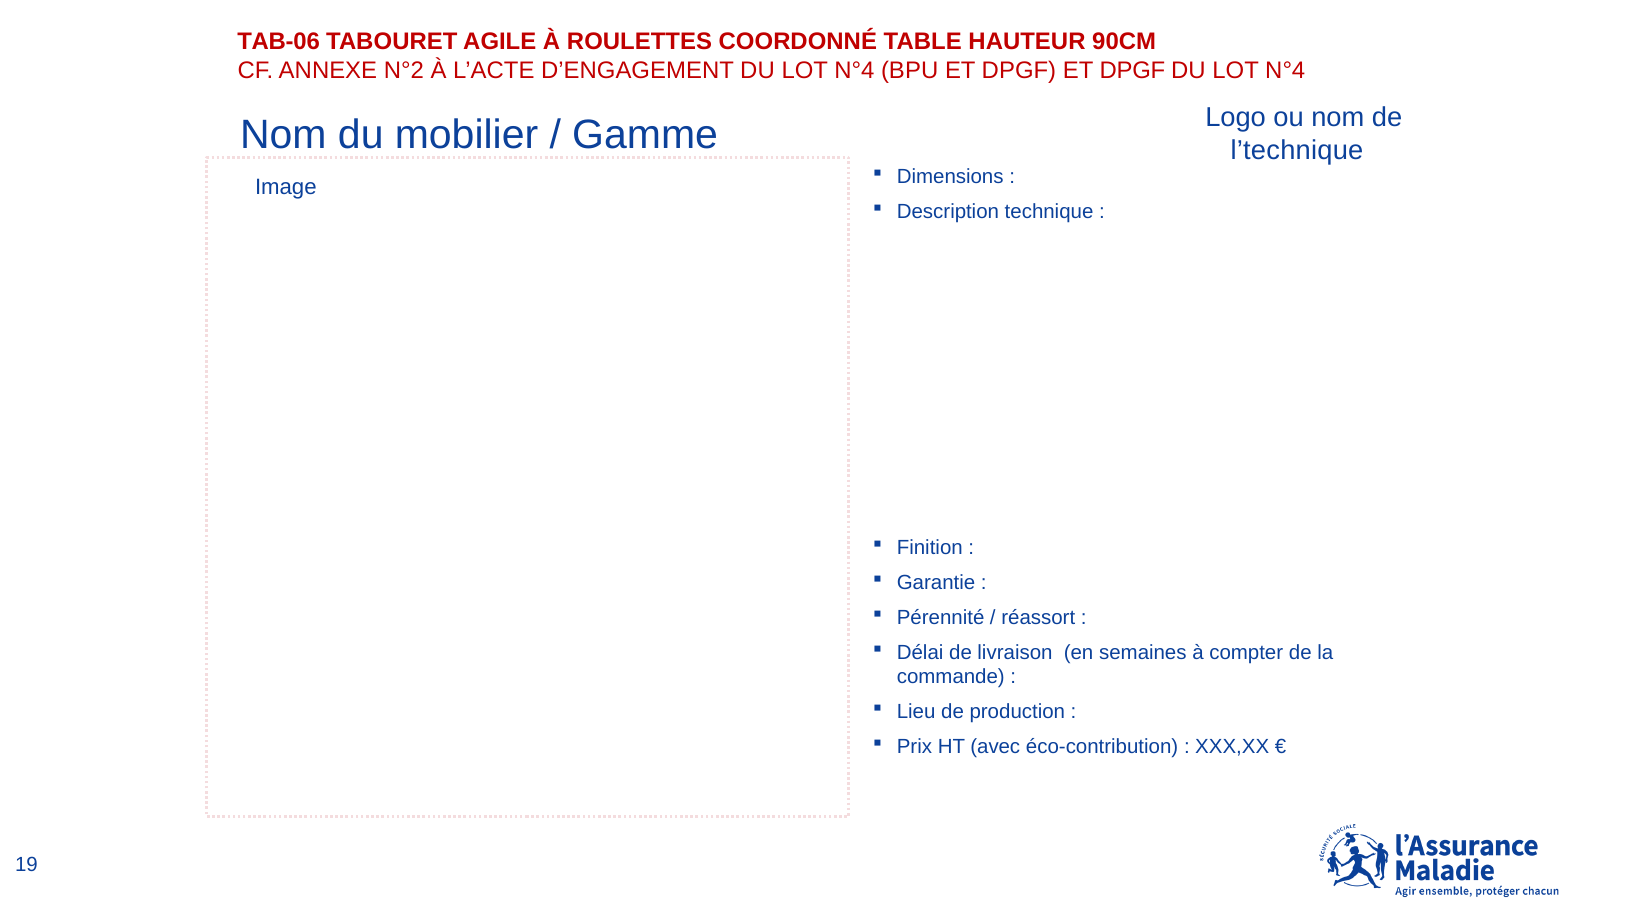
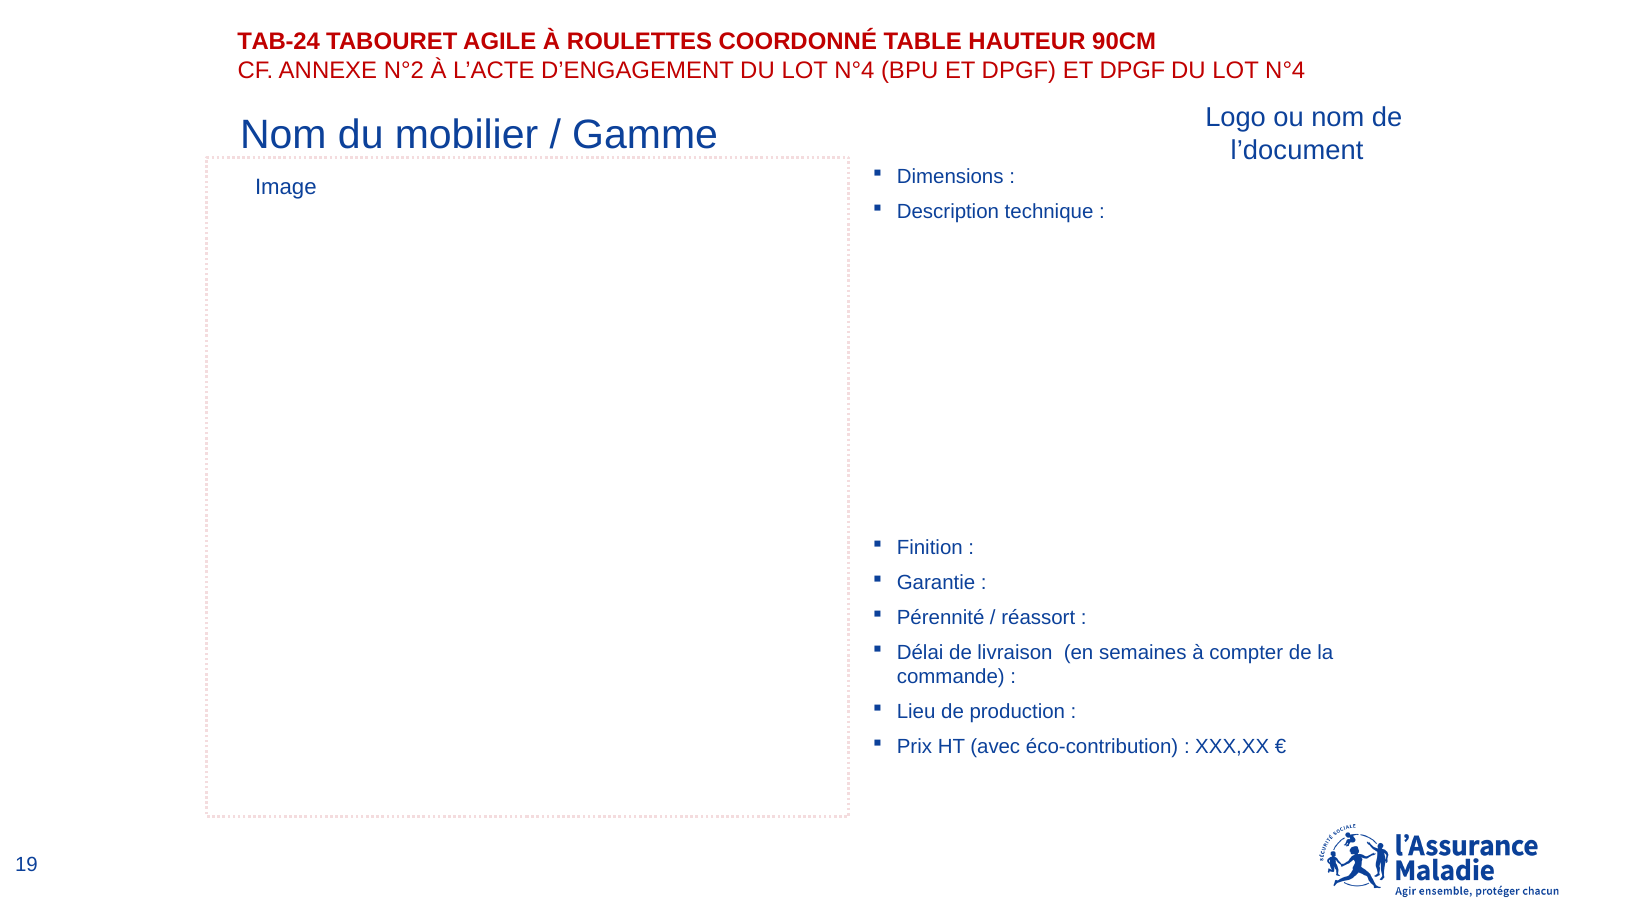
TAB-06: TAB-06 -> TAB-24
l’technique: l’technique -> l’document
